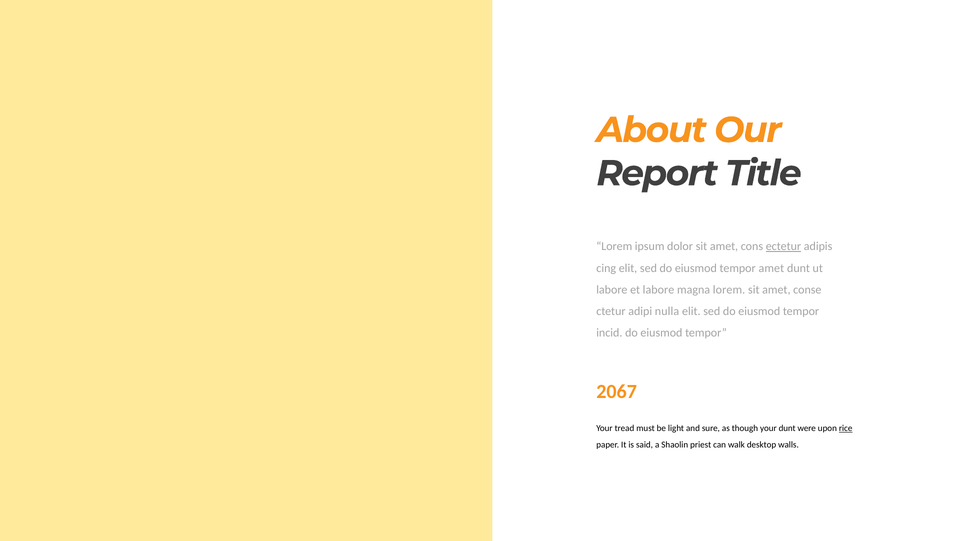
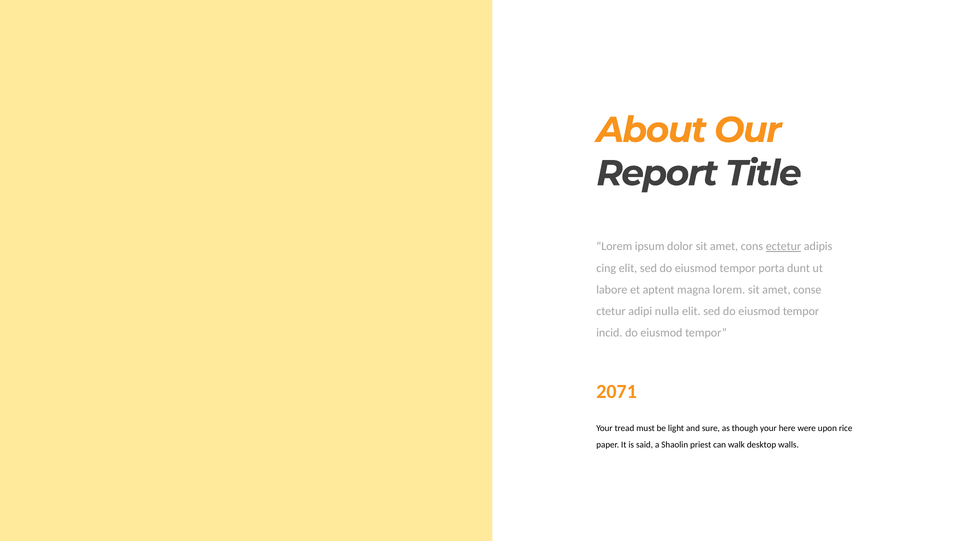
tempor amet: amet -> porta
et labore: labore -> aptent
2067: 2067 -> 2071
your dunt: dunt -> here
rice underline: present -> none
